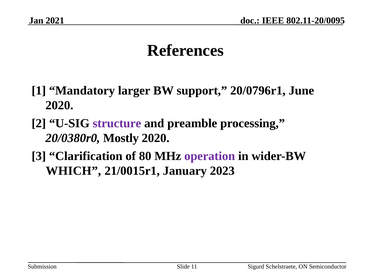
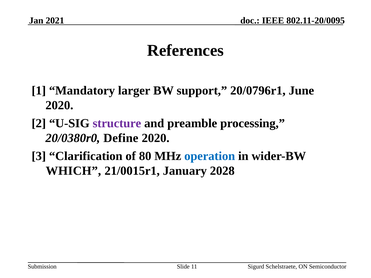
Mostly: Mostly -> Define
operation colour: purple -> blue
2023: 2023 -> 2028
